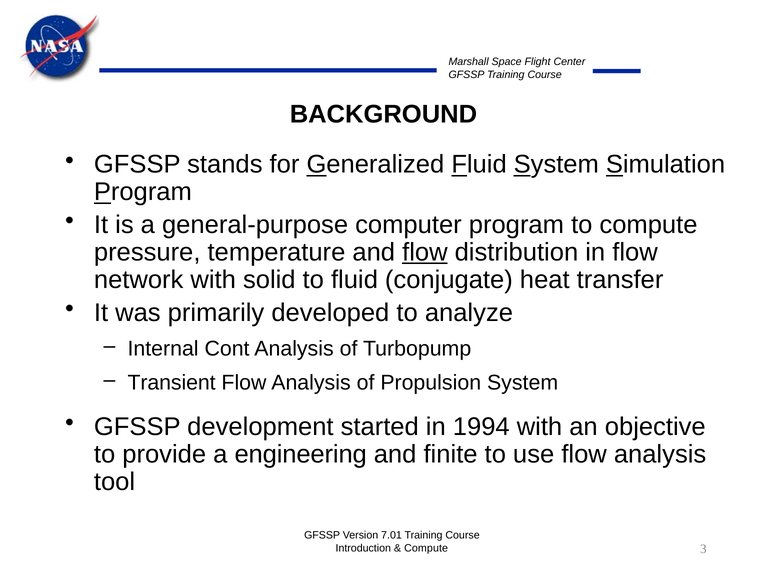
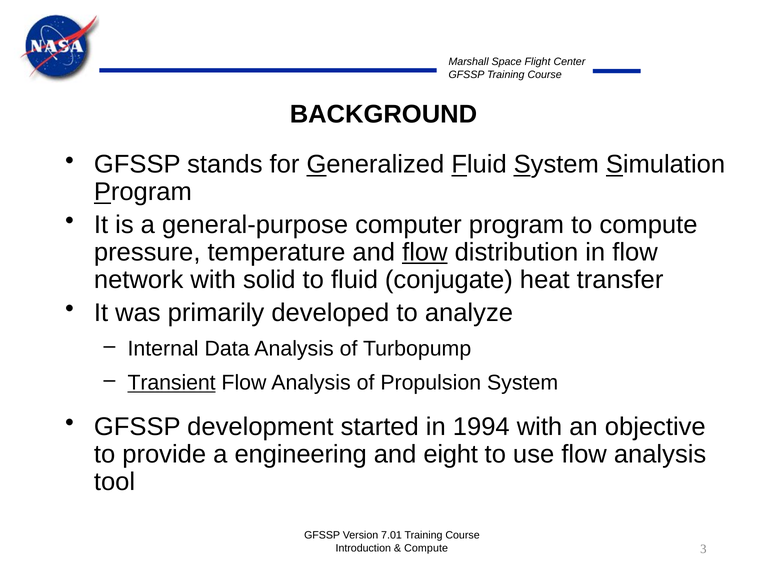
Cont: Cont -> Data
Transient underline: none -> present
finite: finite -> eight
